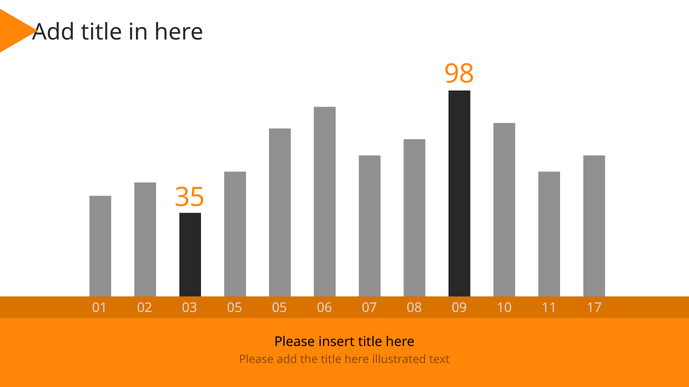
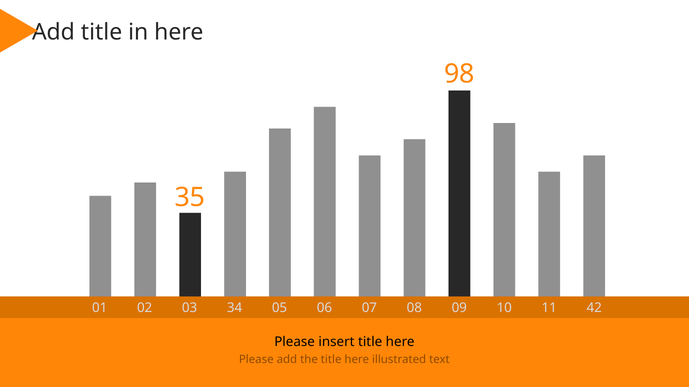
03 05: 05 -> 34
17: 17 -> 42
